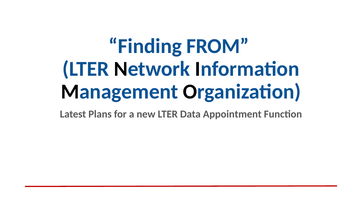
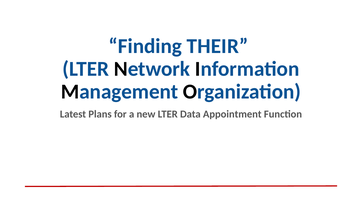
FROM: FROM -> THEIR
